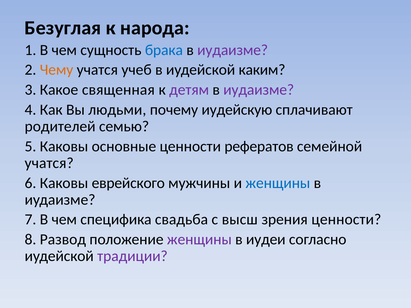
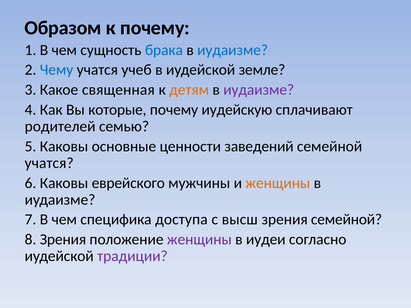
Безуглая: Безуглая -> Образом
к народа: народа -> почему
иудаизме at (233, 50) colour: purple -> blue
Чему colour: orange -> blue
каким: каким -> земле
детям colour: purple -> orange
людьми: людьми -> которые
рефератов: рефератов -> заведений
женщины at (278, 183) colour: blue -> orange
свадьба: свадьба -> доступа
зрения ценности: ценности -> семейной
8 Развод: Развод -> Зрения
